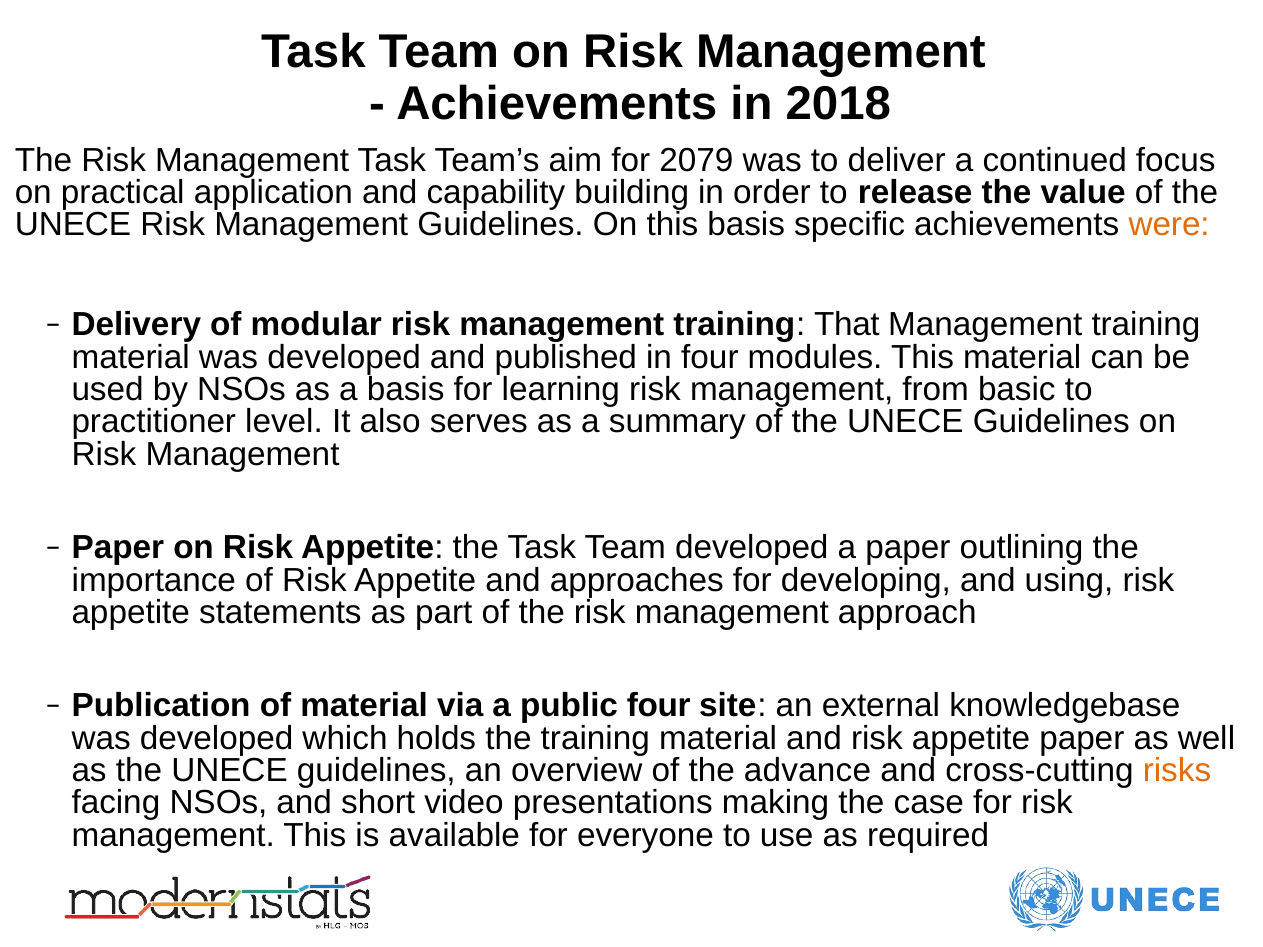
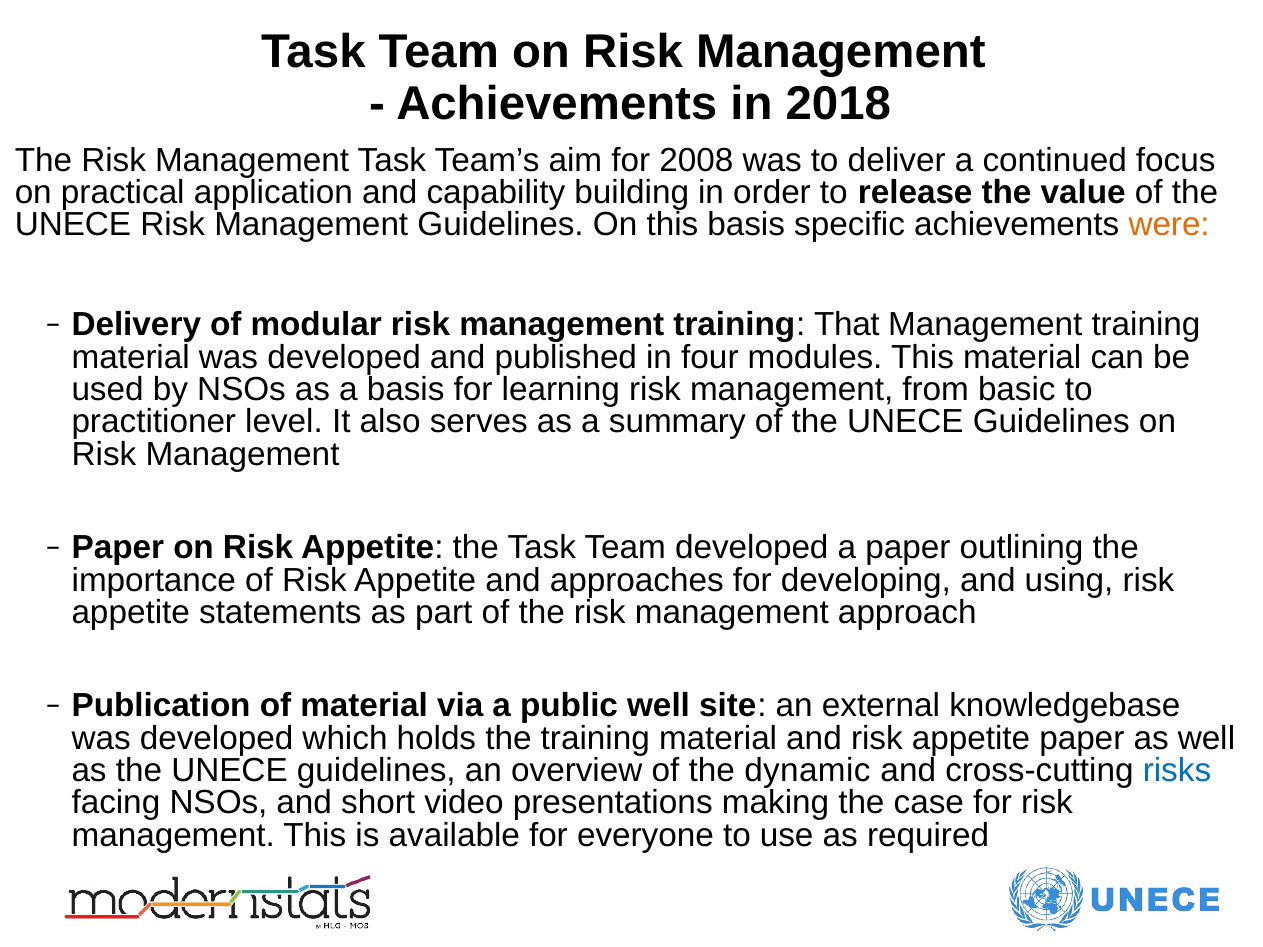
2079: 2079 -> 2008
public four: four -> well
advance: advance -> dynamic
risks colour: orange -> blue
